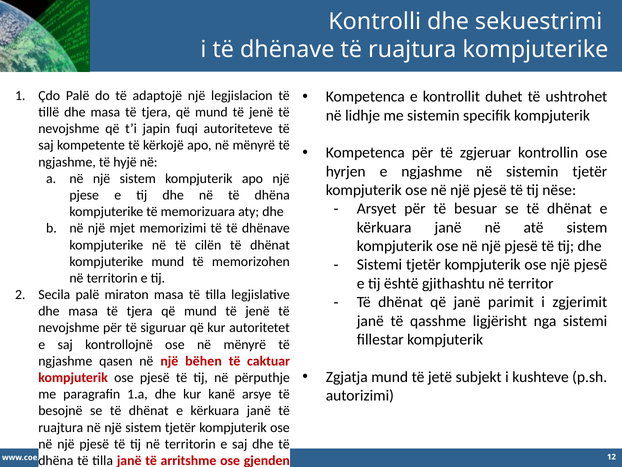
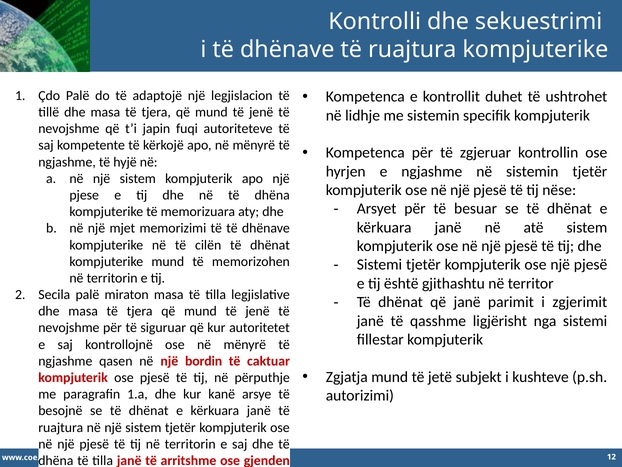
bëhen: bëhen -> bordin
